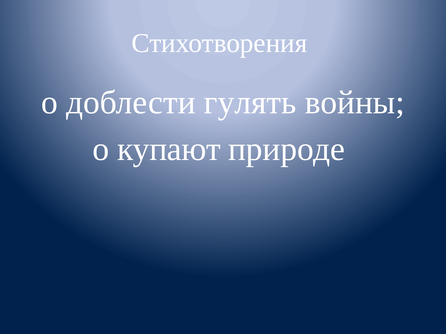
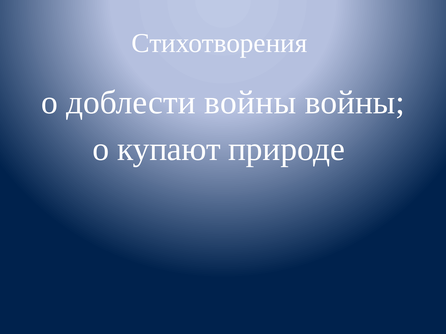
доблести гулять: гулять -> войны
